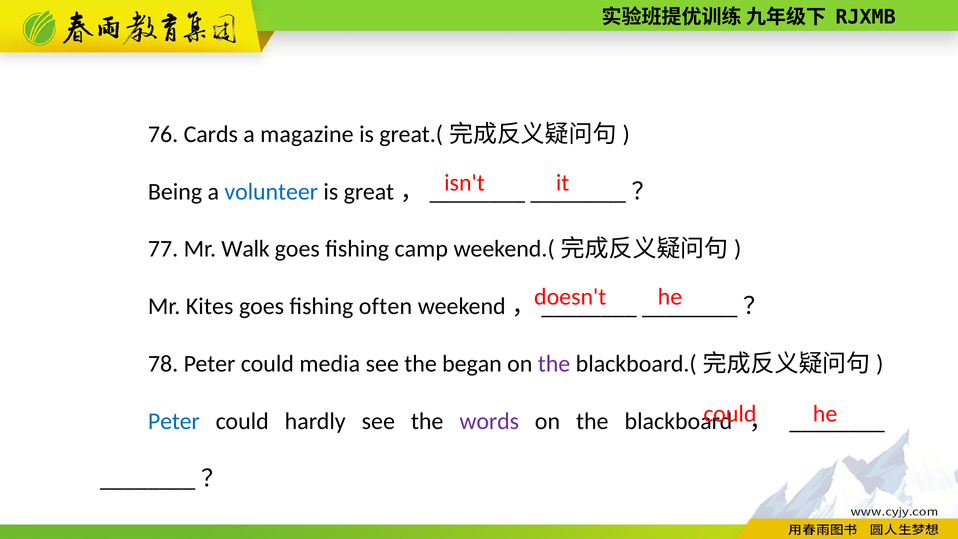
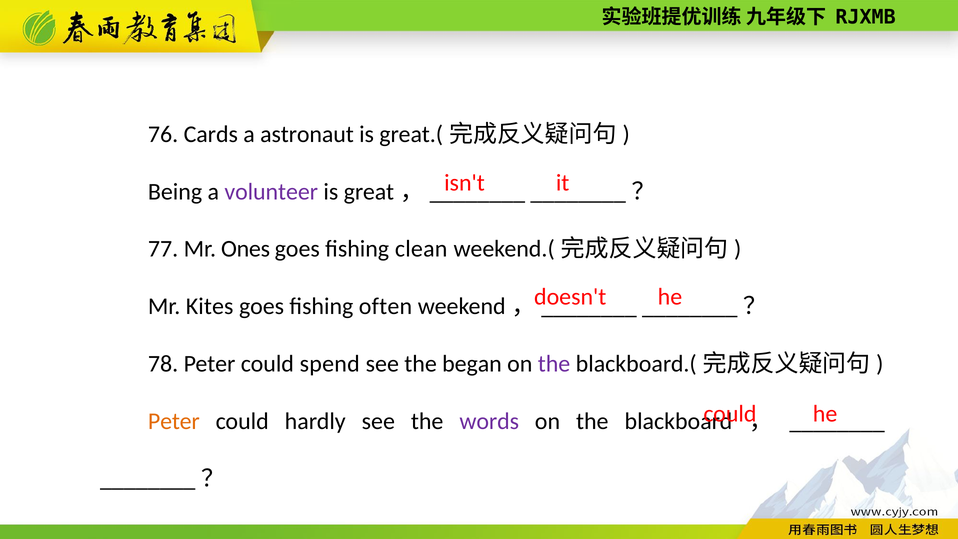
magazine: magazine -> astronaut
volunteer colour: blue -> purple
Walk: Walk -> Ones
camp: camp -> clean
media: media -> spend
Peter at (174, 421) colour: blue -> orange
